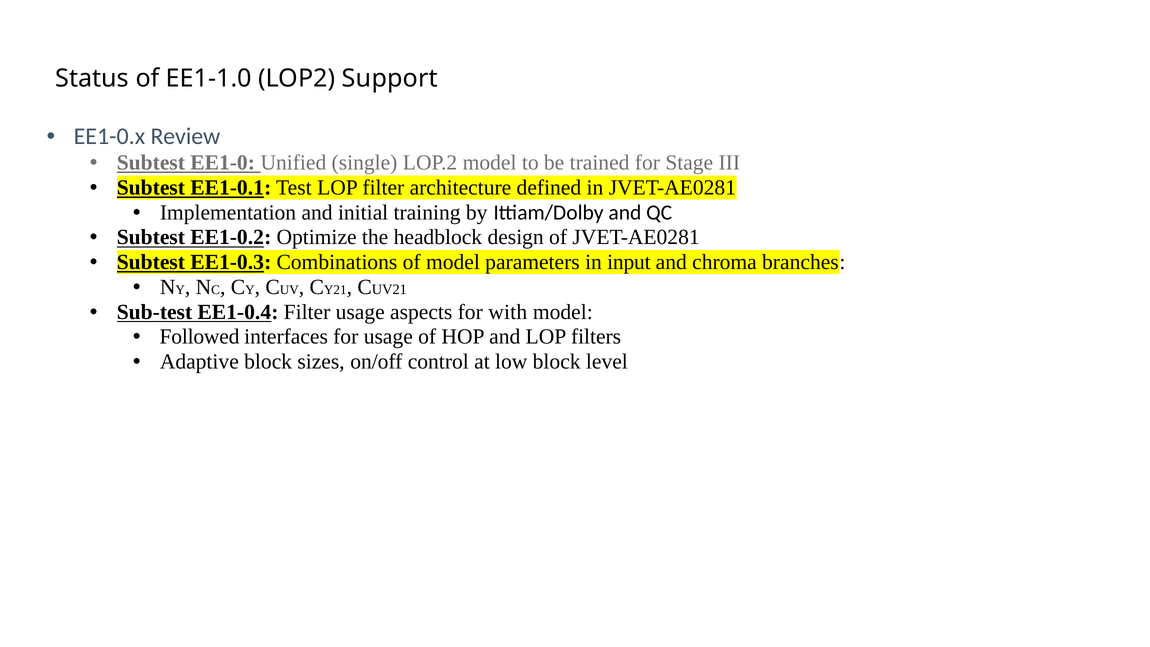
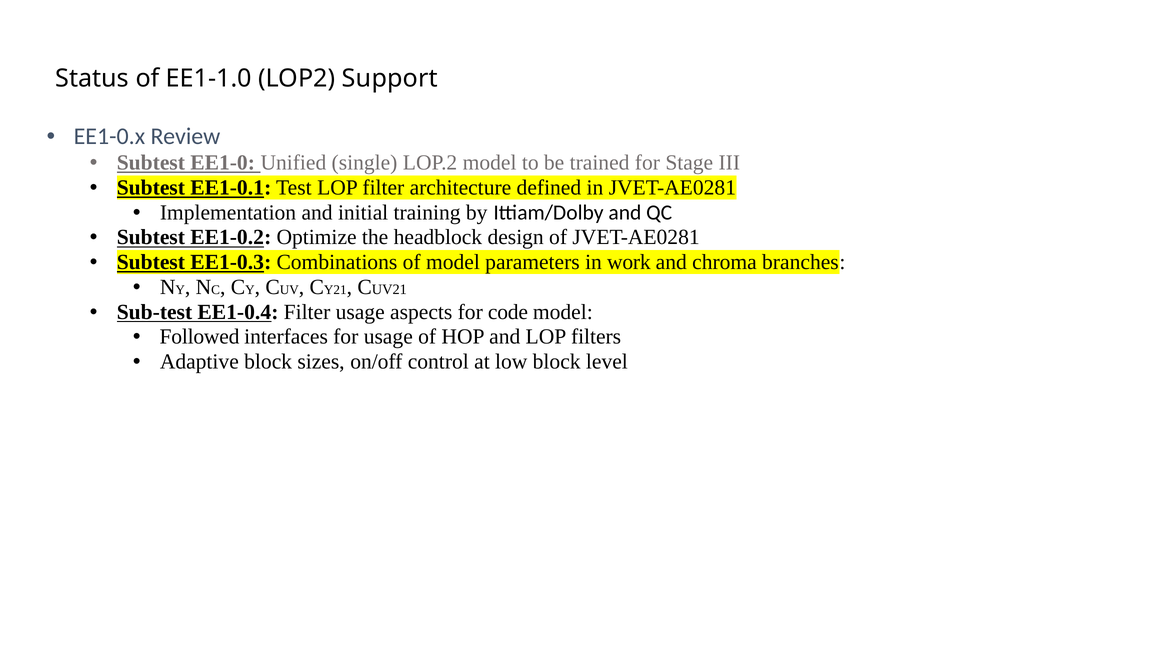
input: input -> work
with: with -> code
